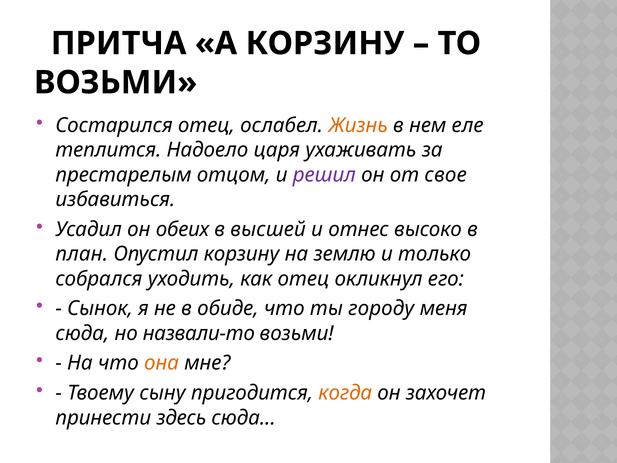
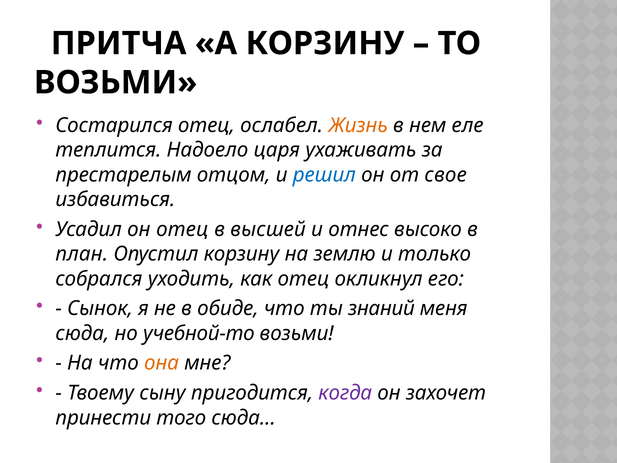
решил colour: purple -> blue
он обеих: обеих -> отец
городу: городу -> знаний
назвали-то: назвали-то -> учебной-то
когда colour: orange -> purple
здесь: здесь -> того
